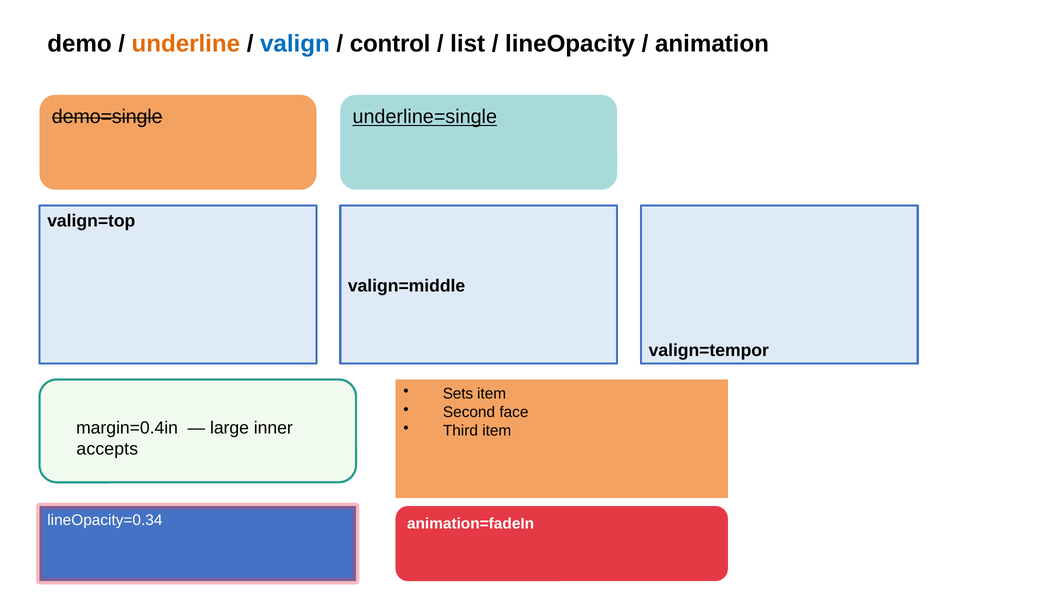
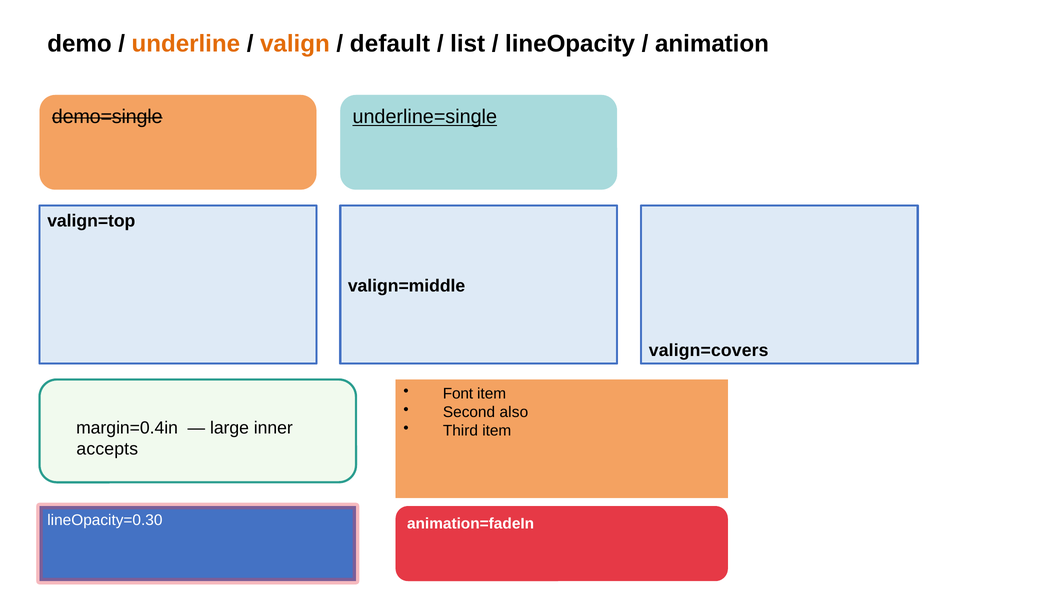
valign colour: blue -> orange
control: control -> default
valign=tempor: valign=tempor -> valign=covers
Sets: Sets -> Font
face: face -> also
lineOpacity=0.34: lineOpacity=0.34 -> lineOpacity=0.30
